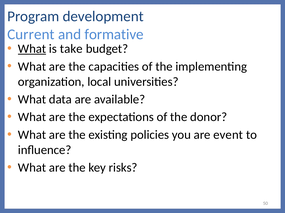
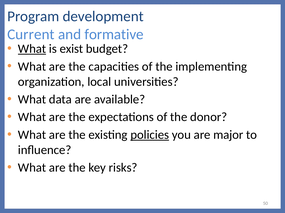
take: take -> exist
policies underline: none -> present
event: event -> major
